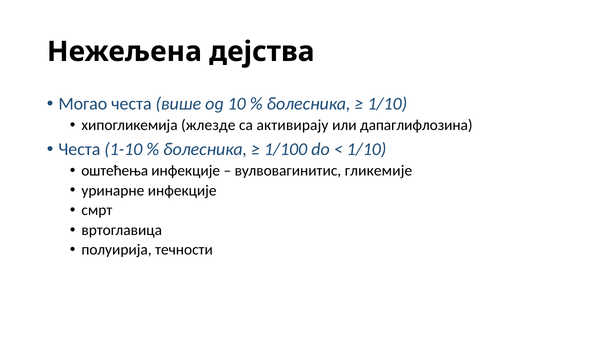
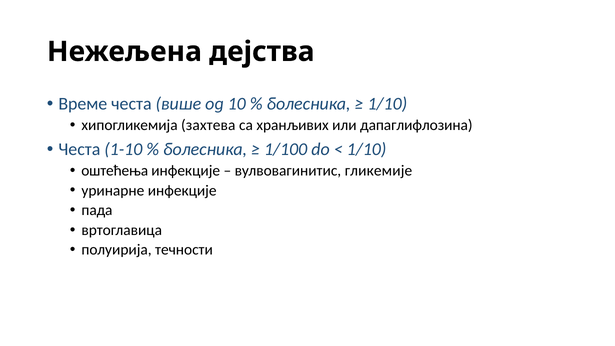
Могао: Могао -> Време
жлезде: жлезде -> захтева
активирају: активирају -> хранљивих
смрт: смрт -> пада
